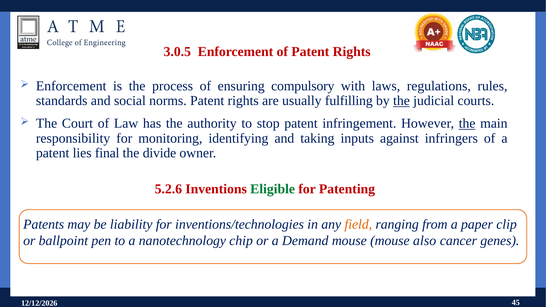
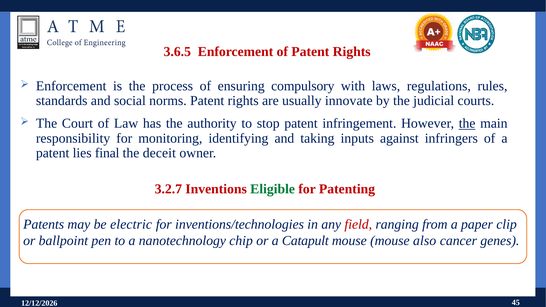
3.0.5: 3.0.5 -> 3.6.5
fulfilling: fulfilling -> innovate
the at (401, 101) underline: present -> none
divide: divide -> deceit
5.2.6: 5.2.6 -> 3.2.7
liability: liability -> electric
field colour: orange -> red
Demand: Demand -> Catapult
